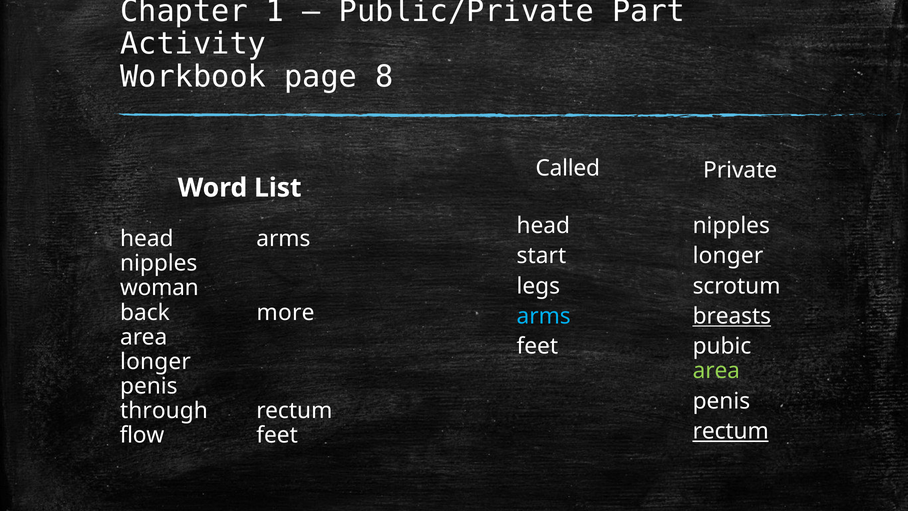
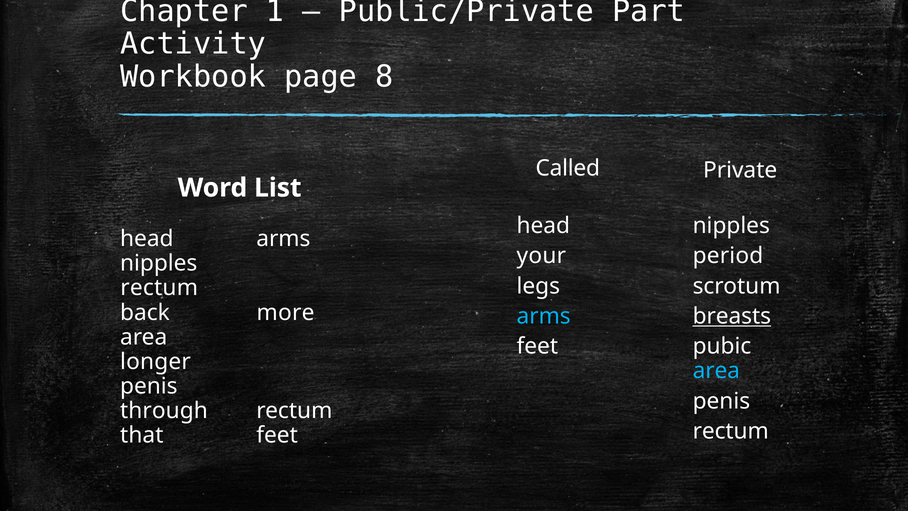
start: start -> your
longer at (728, 256): longer -> period
woman at (159, 288): woman -> rectum
area at (716, 371) colour: light green -> light blue
rectum at (731, 431) underline: present -> none
flow: flow -> that
